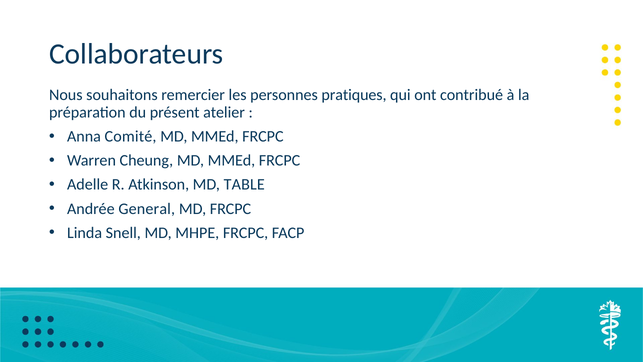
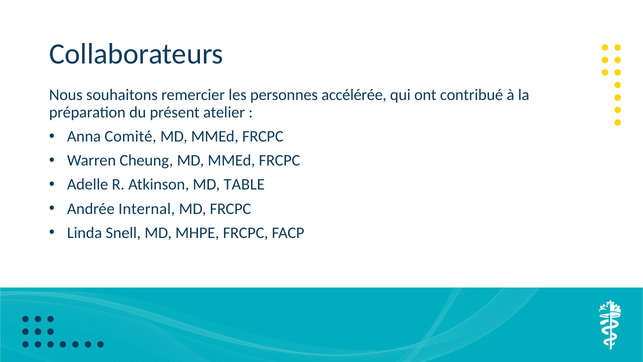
pratiques: pratiques -> accélérée
General: General -> Internal
